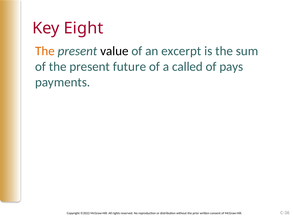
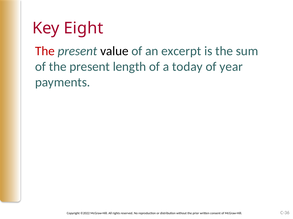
The at (45, 51) colour: orange -> red
future: future -> length
called: called -> today
pays: pays -> year
